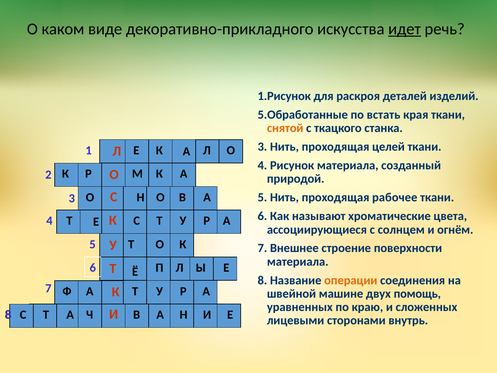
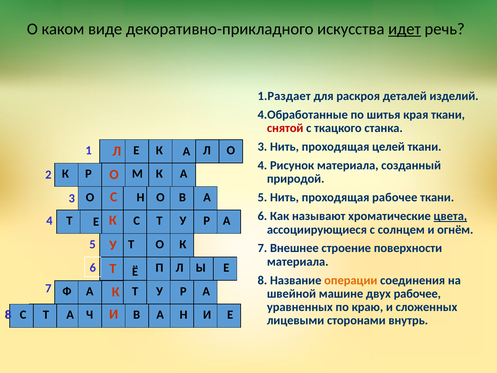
1.Рисунок: 1.Рисунок -> 1.Раздает
5.Обработанные: 5.Обработанные -> 4.Обработанные
встать: встать -> шитья
снятой colour: orange -> red
цвета underline: none -> present
двух помощь: помощь -> рабочее
